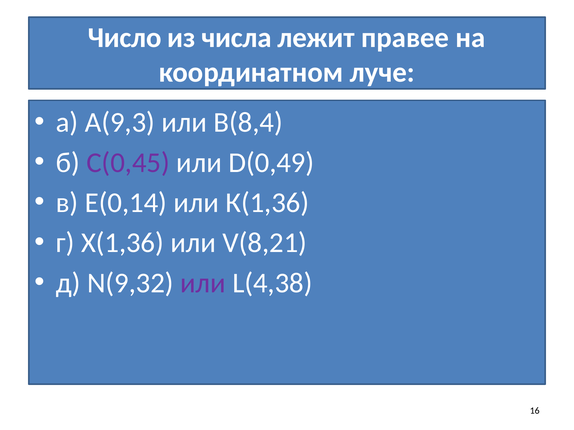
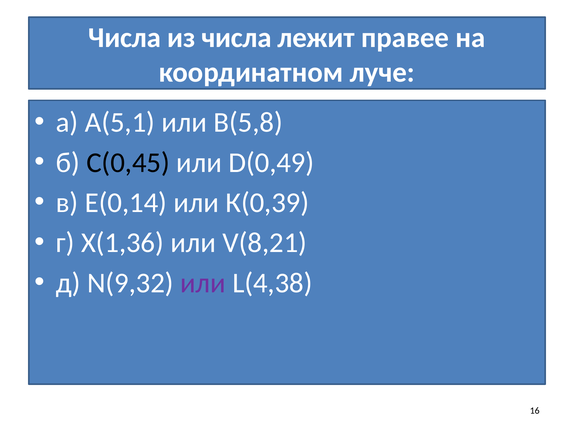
Число at (125, 38): Число -> Числа
А(9,3: А(9,3 -> А(5,1
В(8,4: В(8,4 -> В(5,8
С(0,45 colour: purple -> black
К(1,36: К(1,36 -> К(0,39
